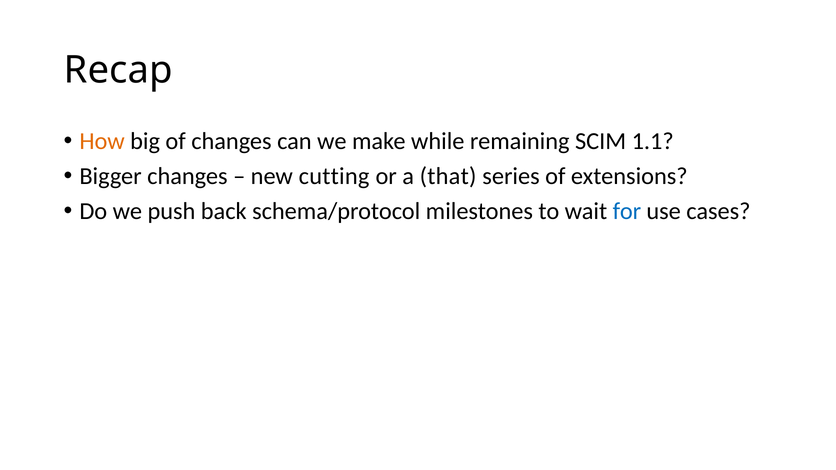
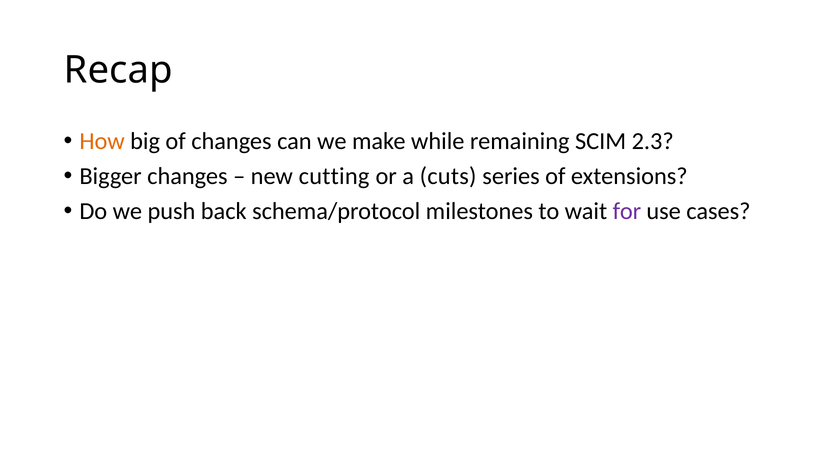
1.1: 1.1 -> 2.3
that: that -> cuts
for colour: blue -> purple
